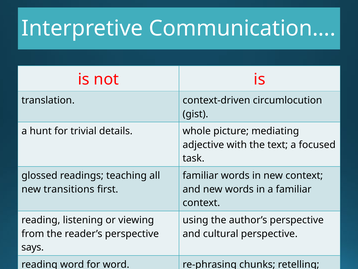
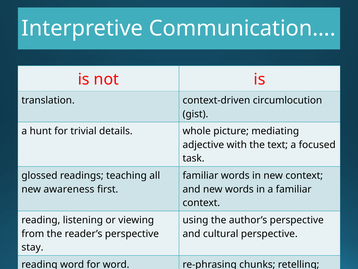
transitions: transitions -> awareness
says: says -> stay
